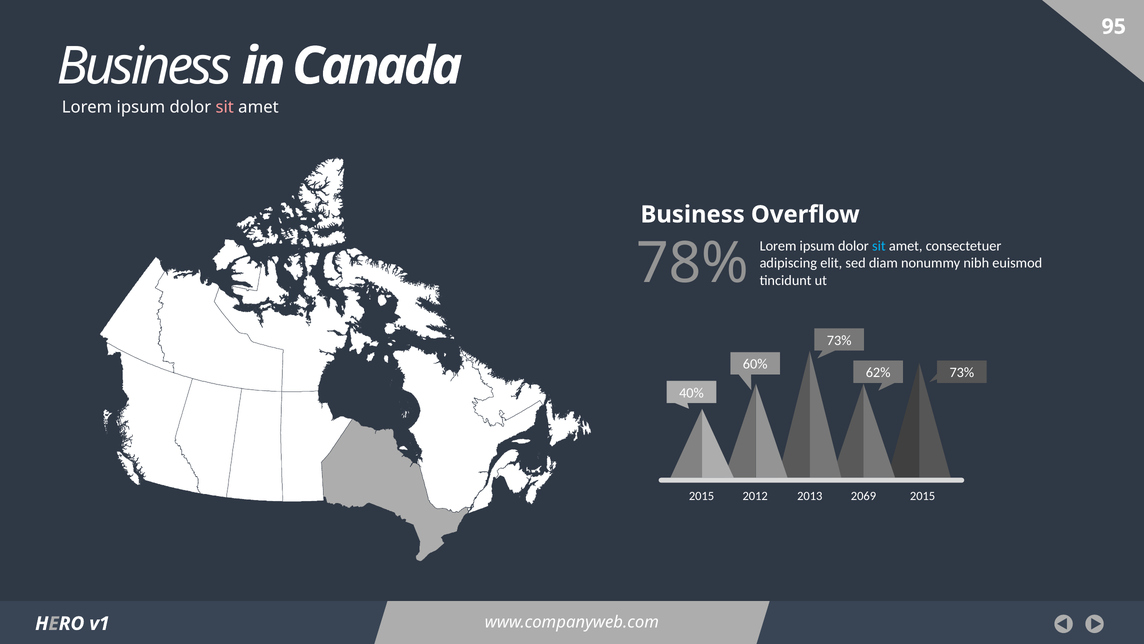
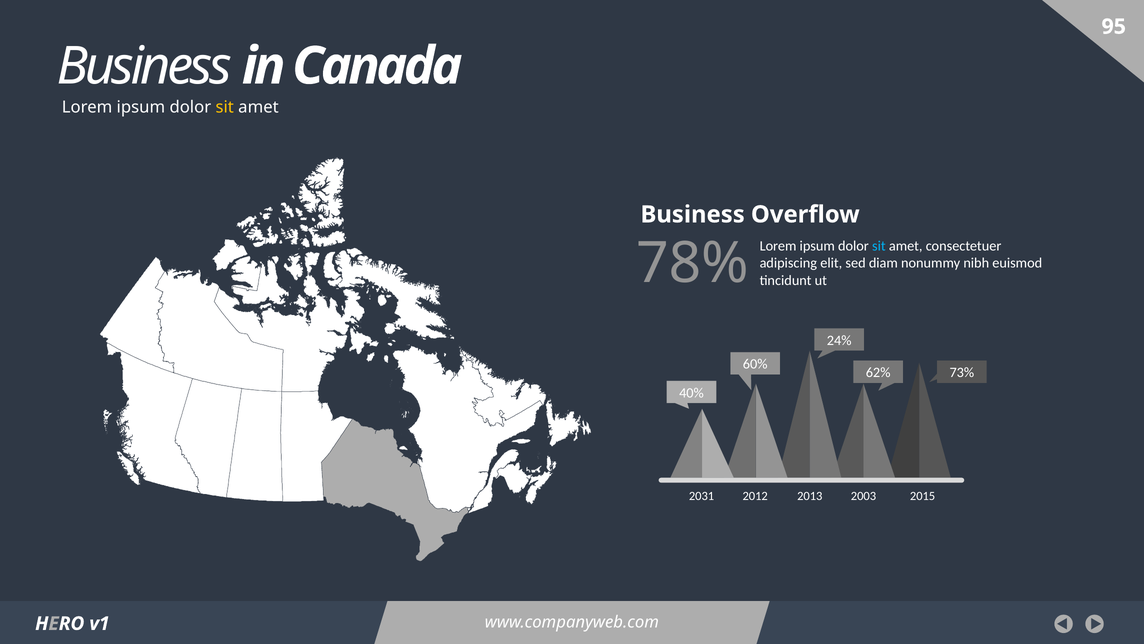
sit at (225, 107) colour: pink -> yellow
73% at (839, 340): 73% -> 24%
2015 at (702, 496): 2015 -> 2031
2069: 2069 -> 2003
